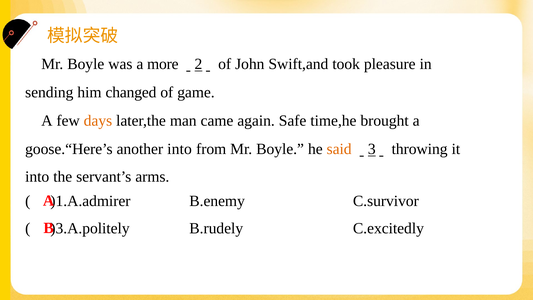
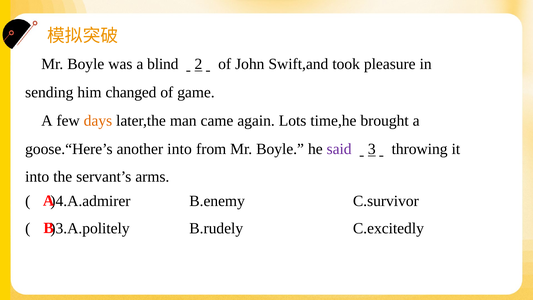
more: more -> blind
Safe: Safe -> Lots
said colour: orange -> purple
)1.A.admirer: )1.A.admirer -> )4.A.admirer
